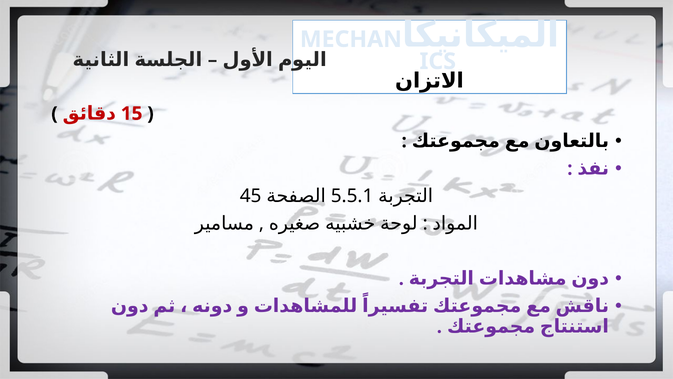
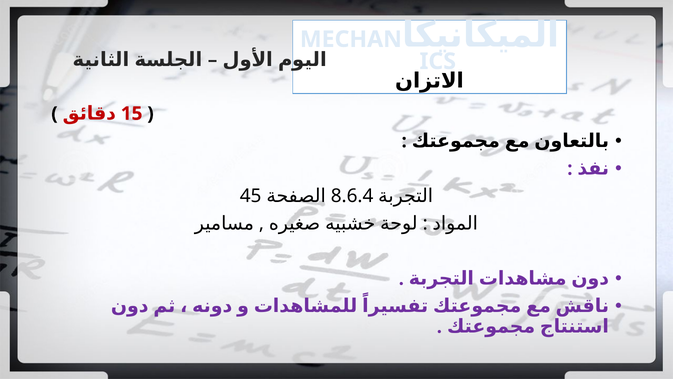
5.5.1: 5.5.1 -> 8.6.4
